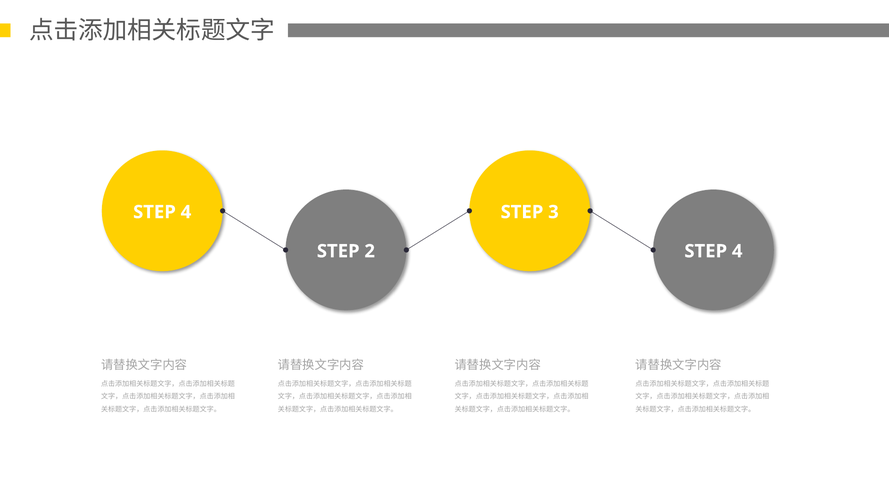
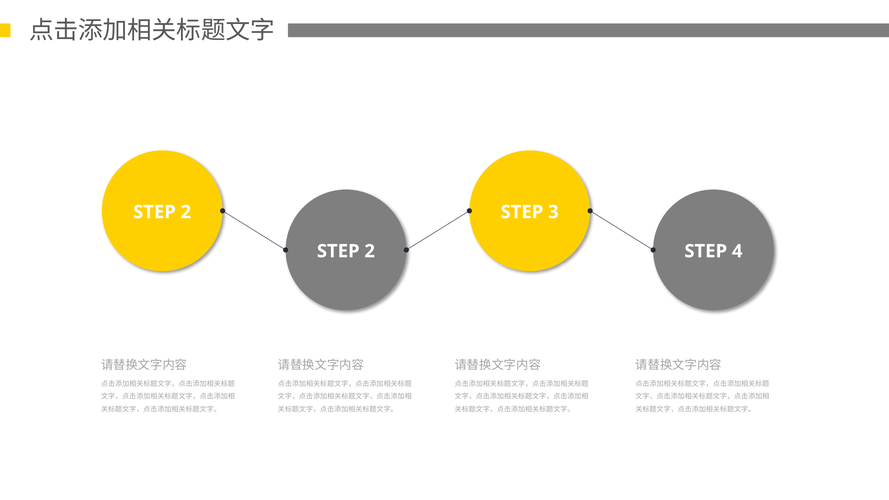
4 at (186, 212): 4 -> 2
